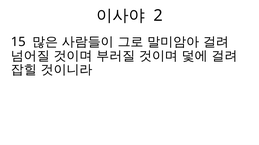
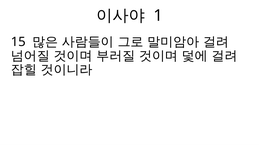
2: 2 -> 1
